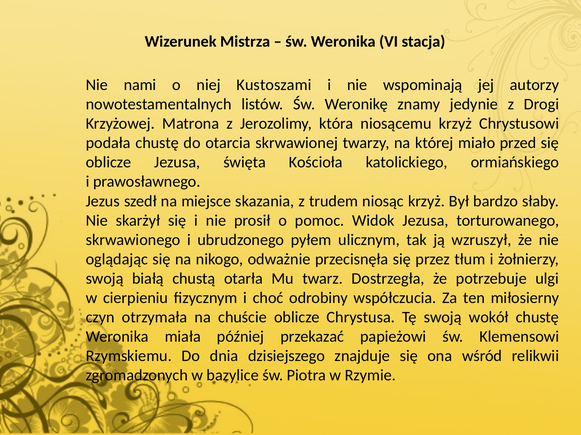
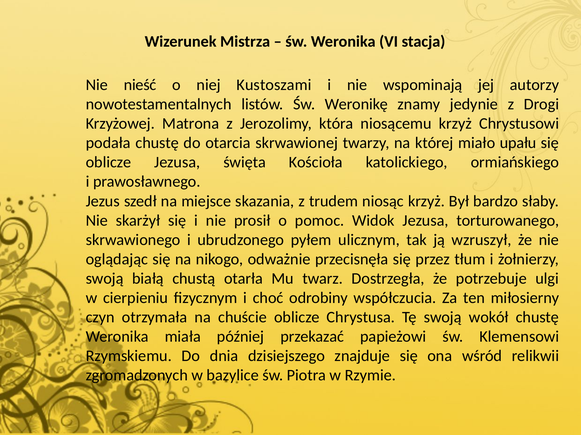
nami: nami -> nieść
przed: przed -> upału
